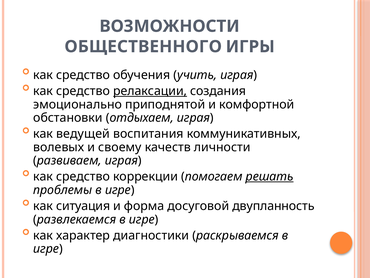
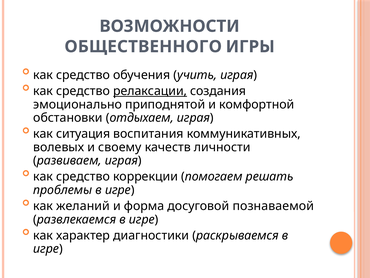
ведущей: ведущей -> ситуация
решать underline: present -> none
ситуация: ситуация -> желаний
двупланность: двупланность -> познаваемой
